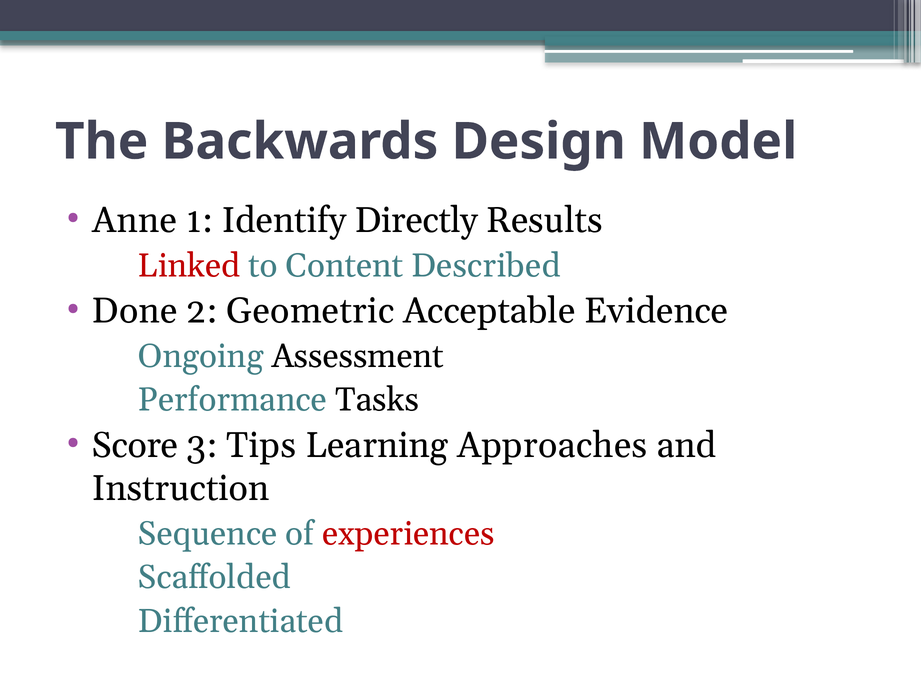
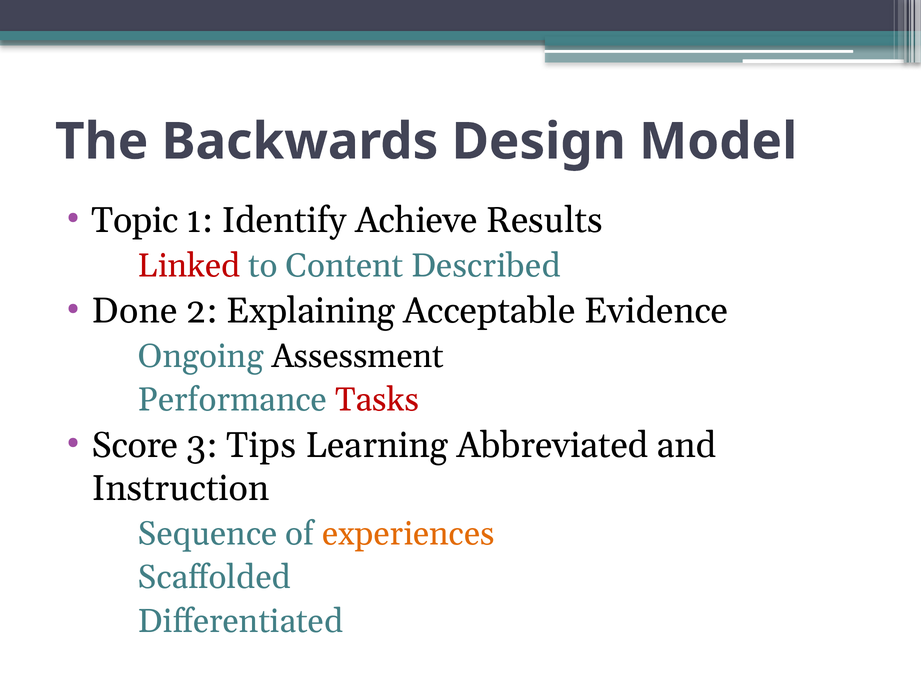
Anne: Anne -> Topic
Directly: Directly -> Achieve
Geometric: Geometric -> Explaining
Tasks colour: black -> red
Approaches: Approaches -> Abbreviated
experiences colour: red -> orange
